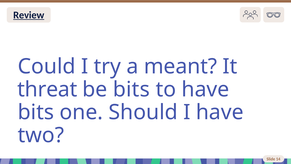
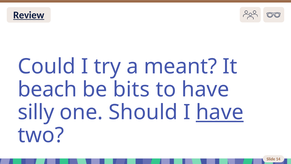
threat: threat -> beach
bits at (36, 112): bits -> silly
have at (220, 112) underline: none -> present
